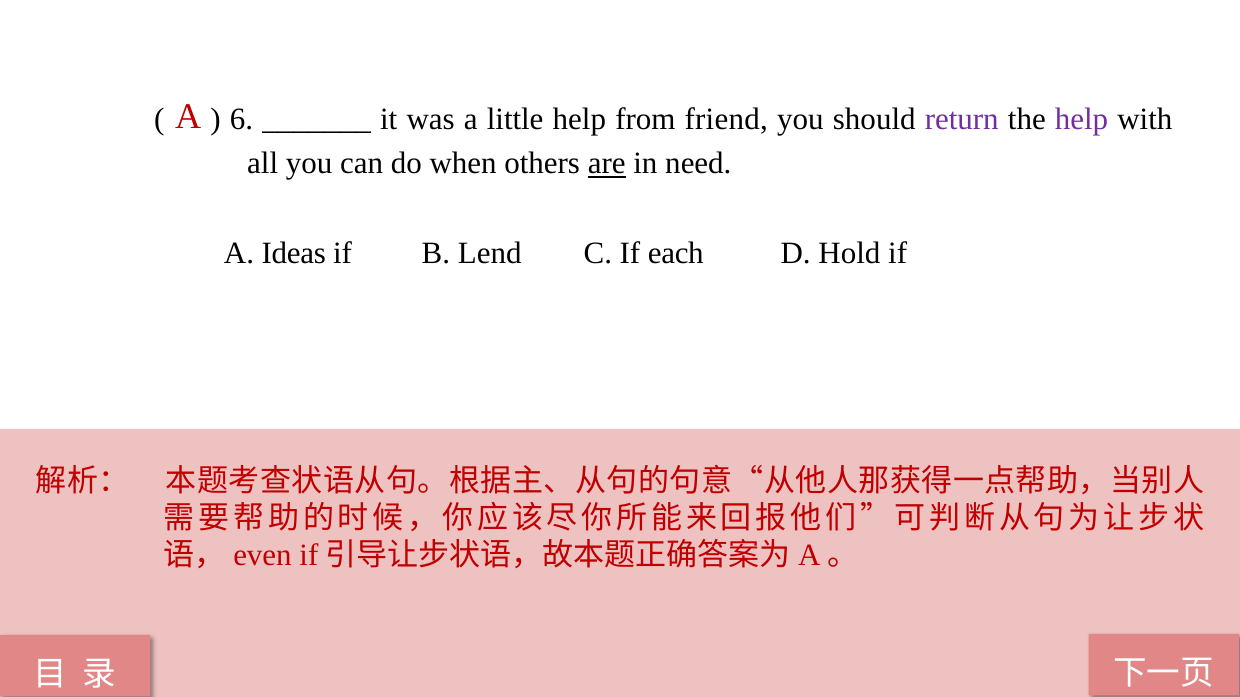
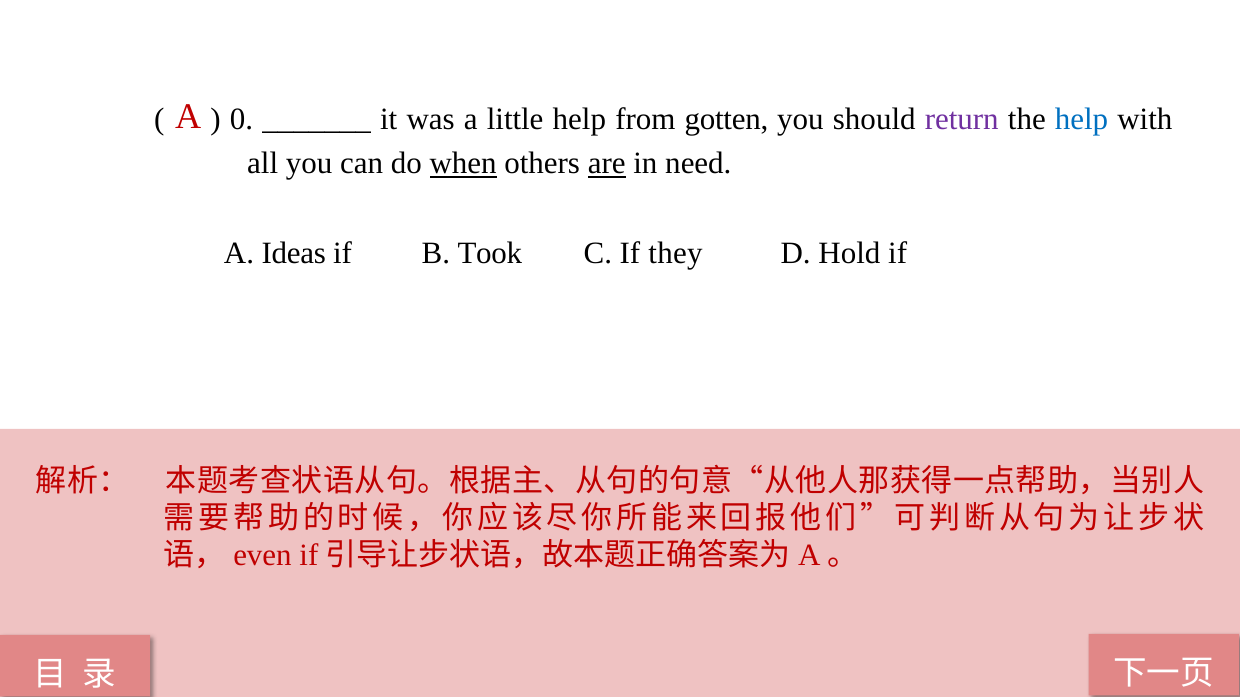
6: 6 -> 0
friend: friend -> gotten
help at (1082, 119) colour: purple -> blue
when underline: none -> present
Lend: Lend -> Took
each: each -> they
